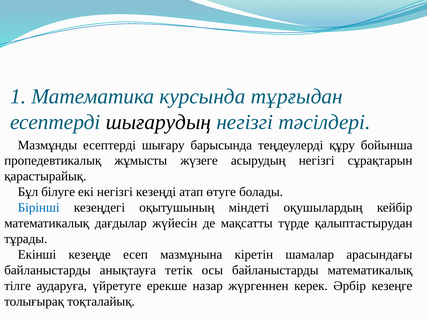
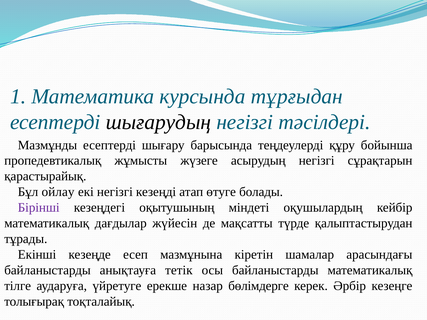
білуге: білуге -> ойлау
Бірінші colour: blue -> purple
жүргеннен: жүргеннен -> бөлімдерге
